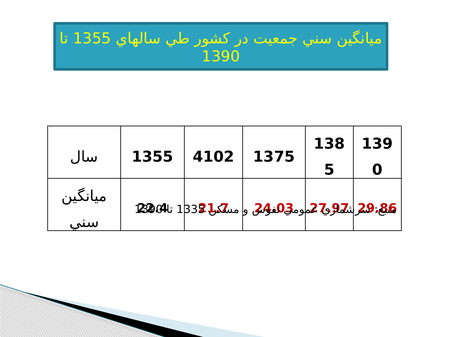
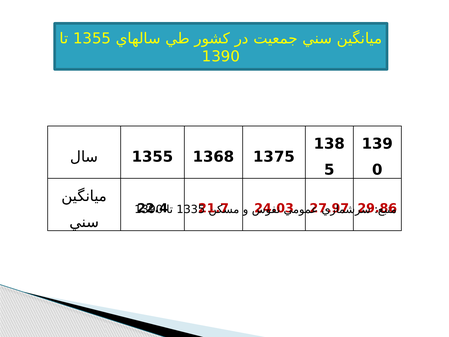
4102: 4102 -> 1368
